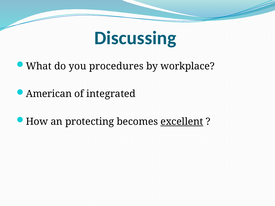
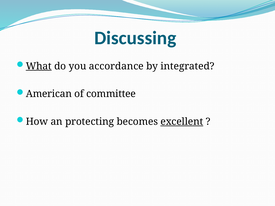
What underline: none -> present
procedures: procedures -> accordance
workplace: workplace -> integrated
integrated: integrated -> committee
